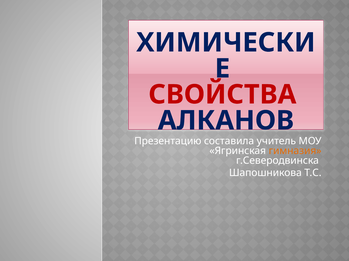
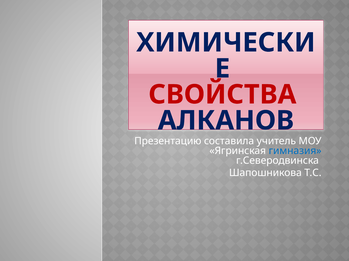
гимназия colour: orange -> blue
